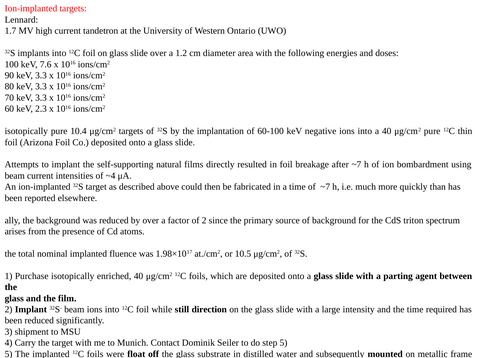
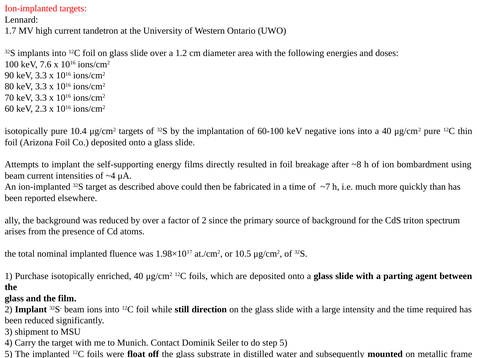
natural: natural -> energy
after ~7: ~7 -> ~8
